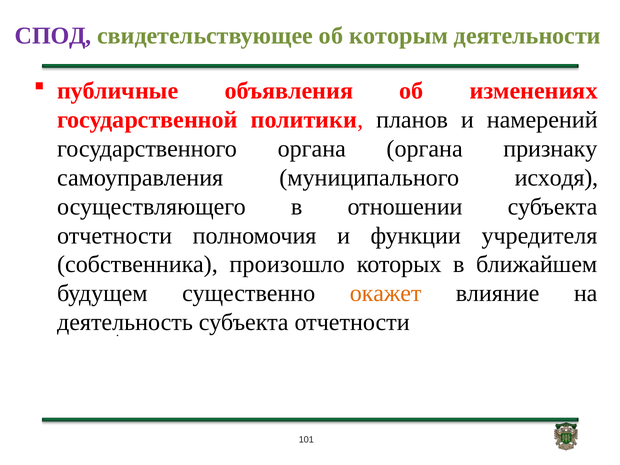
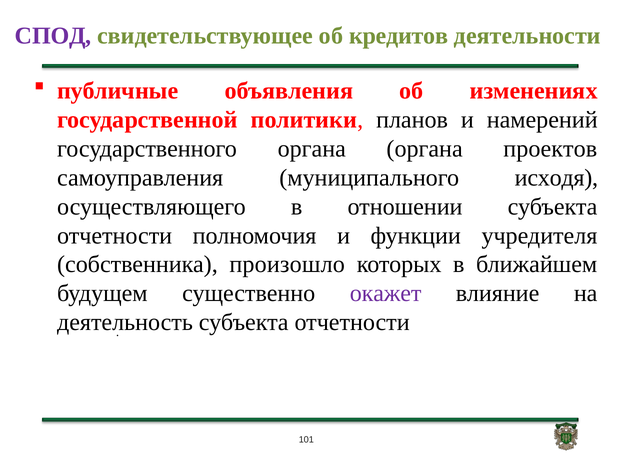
которым: которым -> кредитов
признаку: признаку -> проектов
окажет colour: orange -> purple
